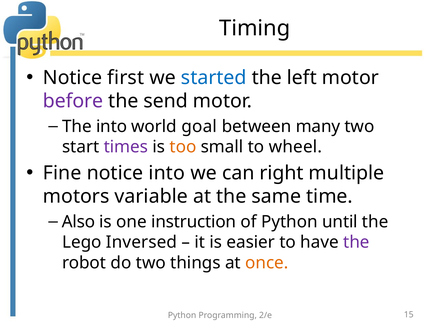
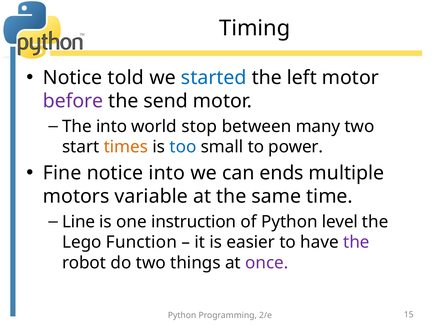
first: first -> told
goal: goal -> stop
times colour: purple -> orange
too colour: orange -> blue
wheel: wheel -> power
right: right -> ends
Also: Also -> Line
until: until -> level
Inversed: Inversed -> Function
once colour: orange -> purple
